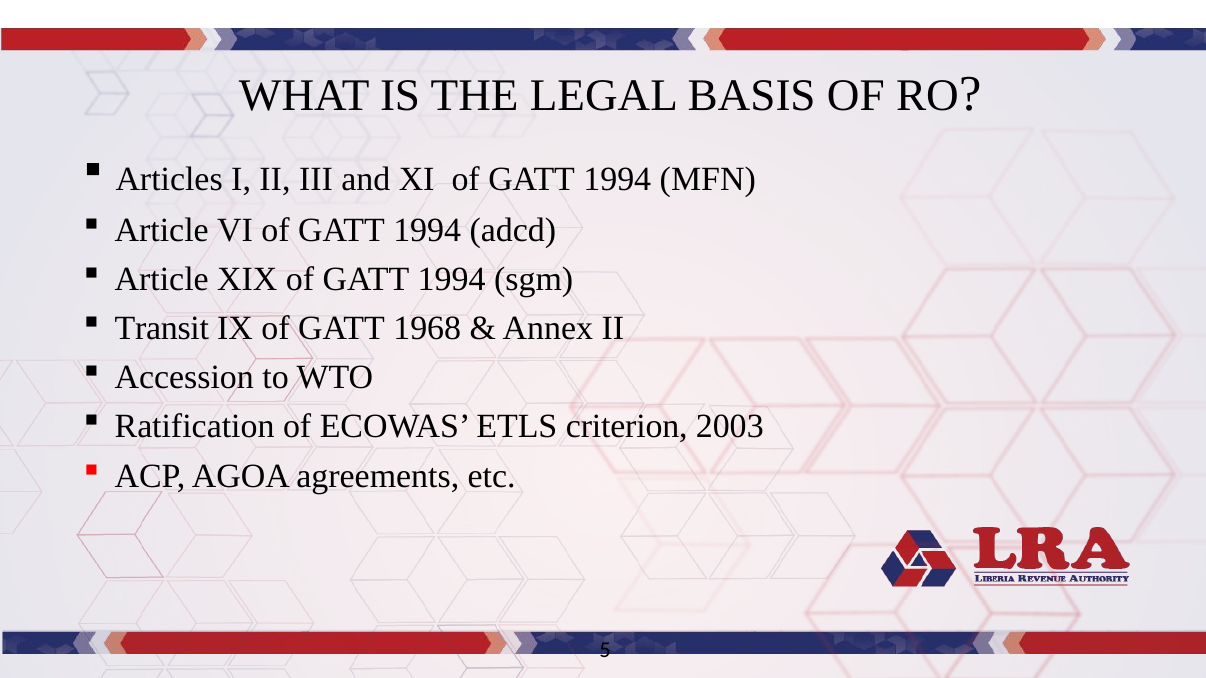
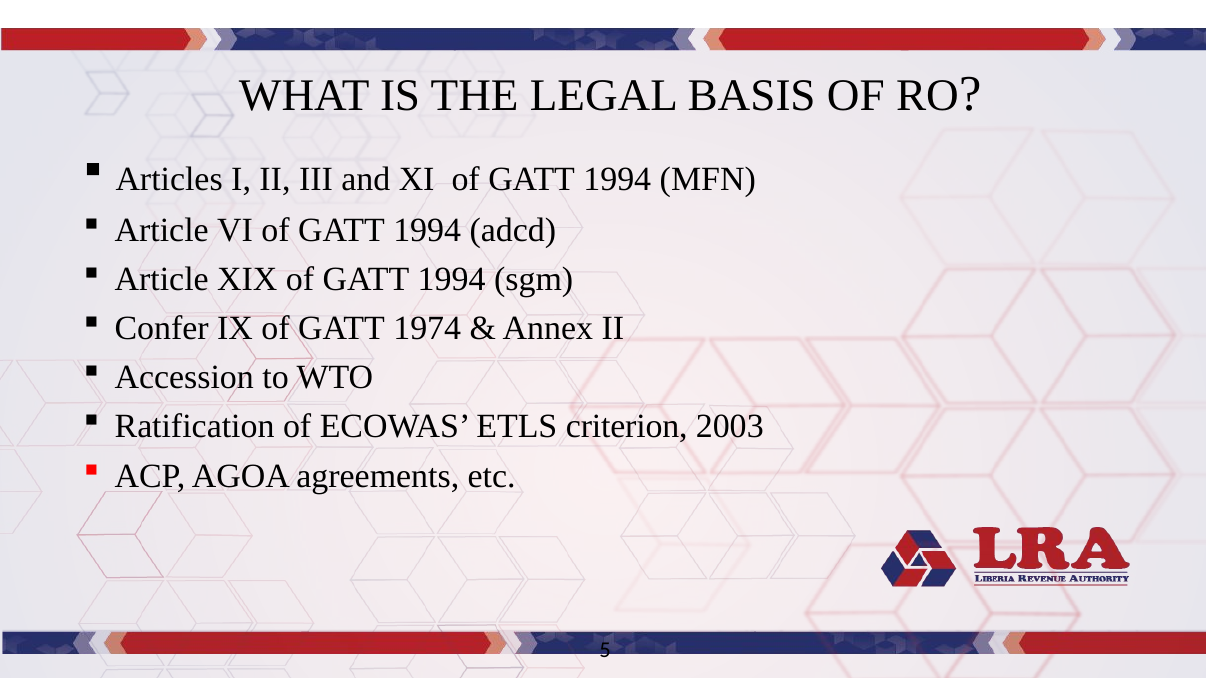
Transit: Transit -> Confer
1968: 1968 -> 1974
